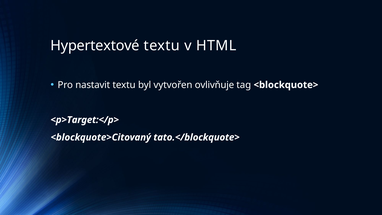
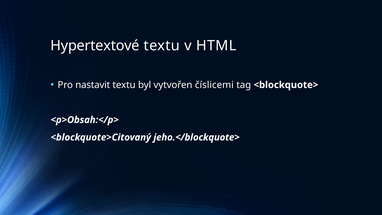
ovlivňuje: ovlivňuje -> číslicemi
<p>Target:</p>: <p>Target:</p> -> <p>Obsah:</p>
tato.</blockquote>: tato.</blockquote> -> jeho.</blockquote>
